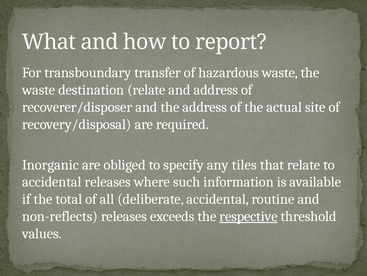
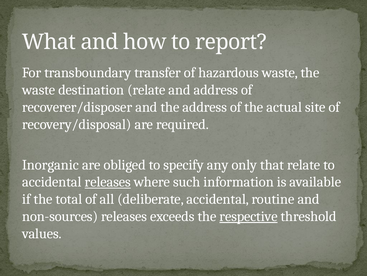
tiles: tiles -> only
releases at (108, 182) underline: none -> present
non-reflects: non-reflects -> non-sources
